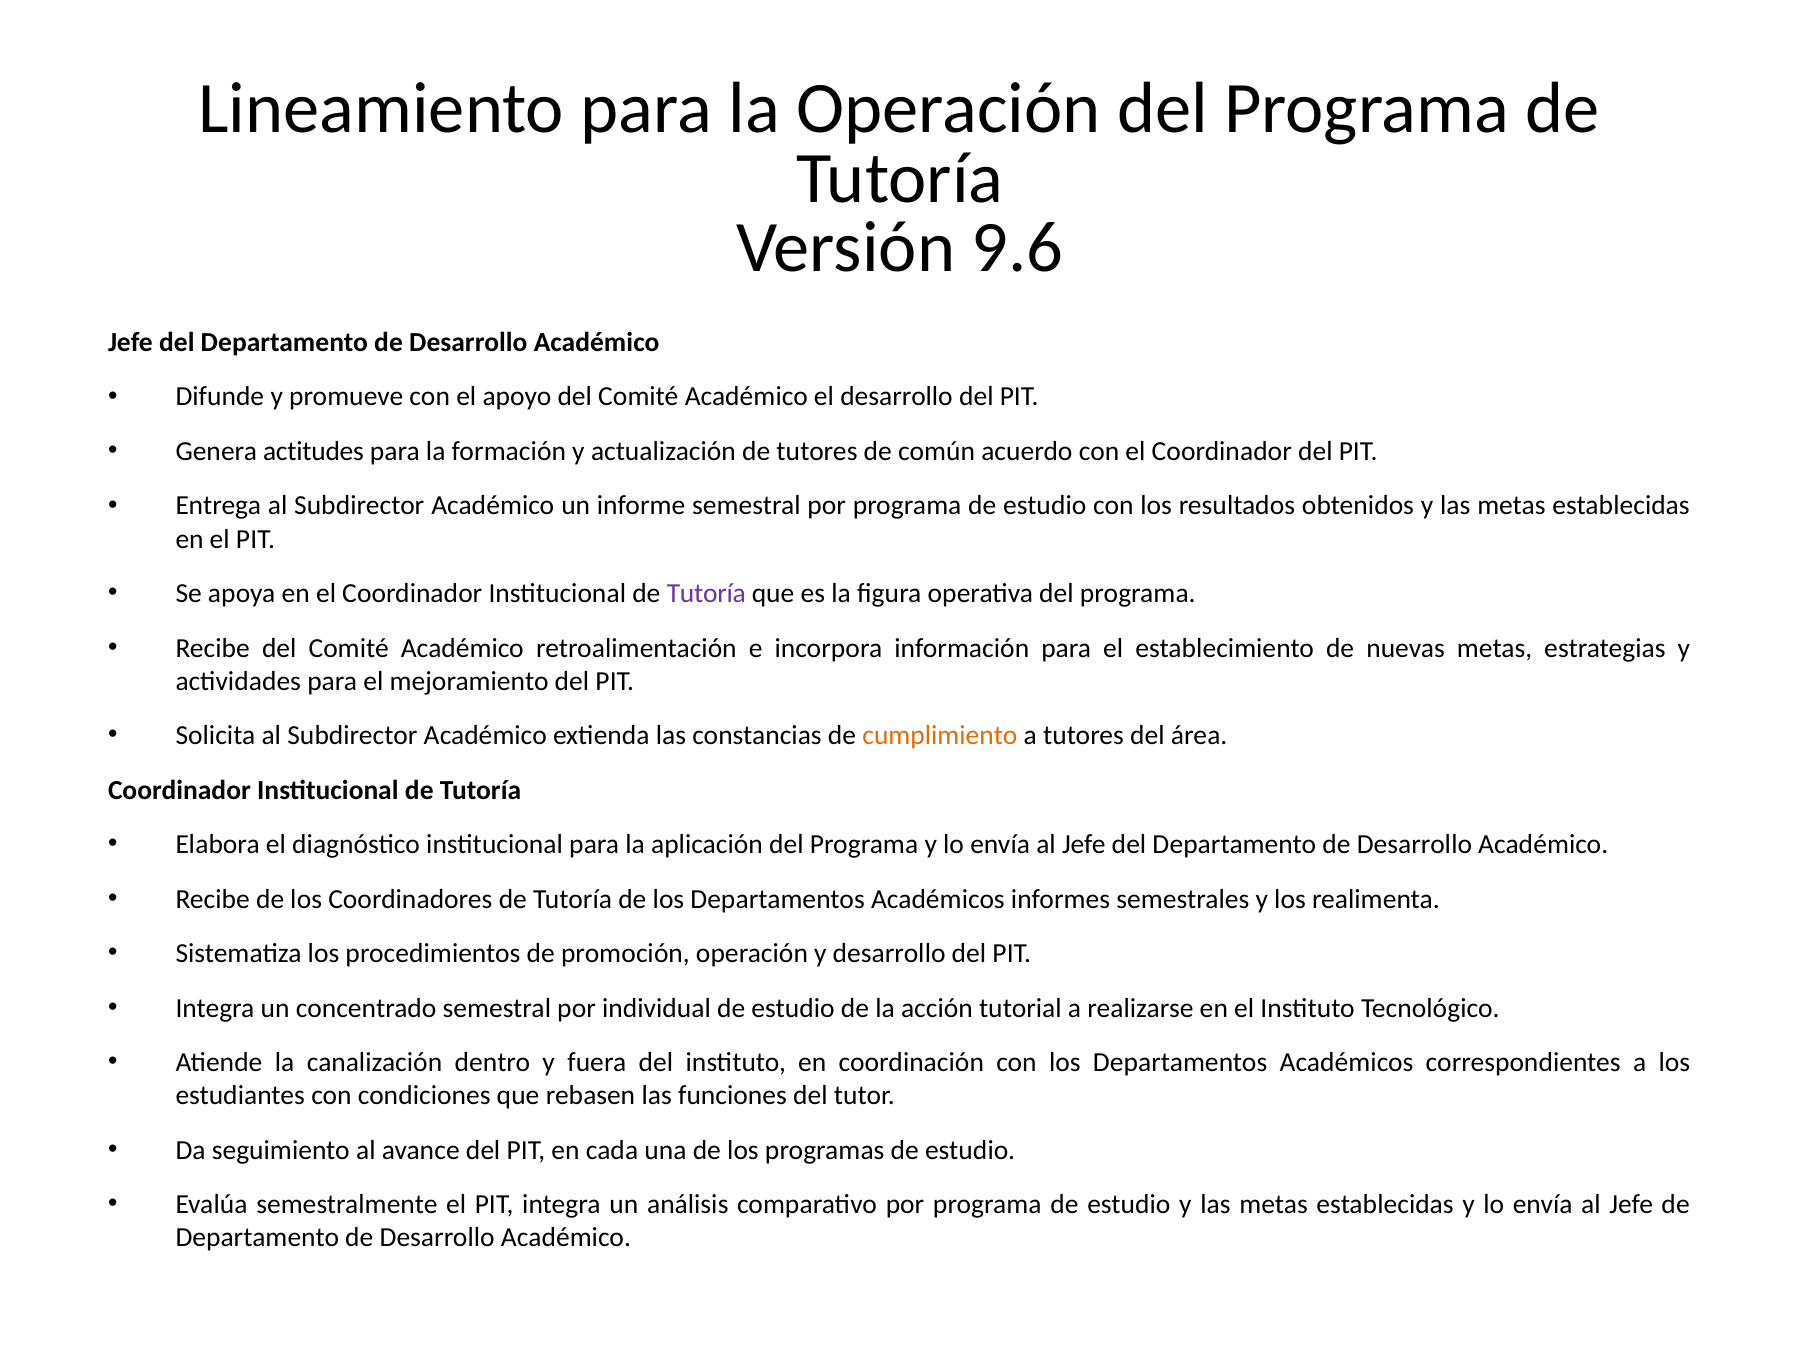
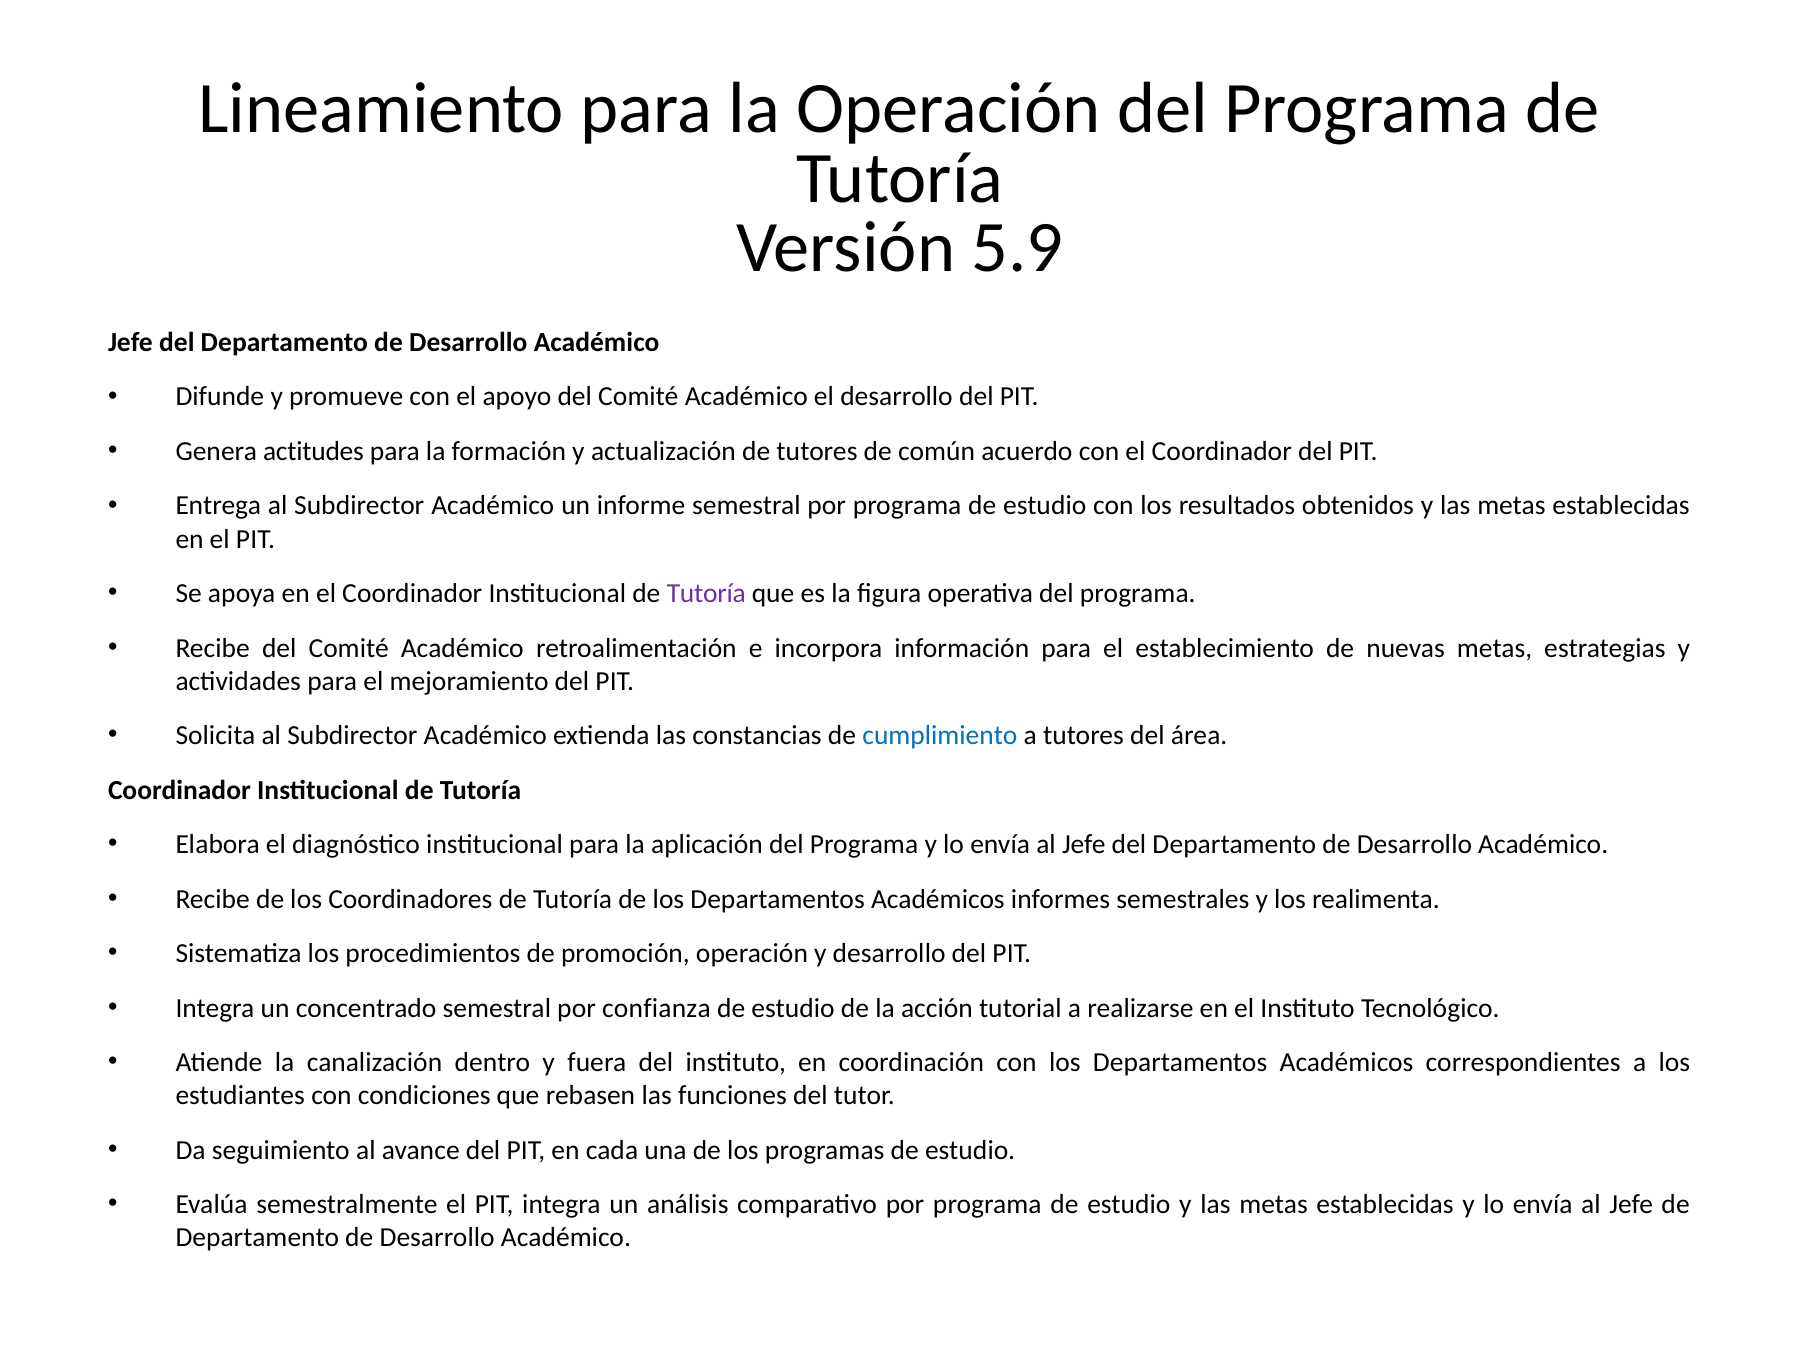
9.6: 9.6 -> 5.9
cumplimiento colour: orange -> blue
individual: individual -> confianza
